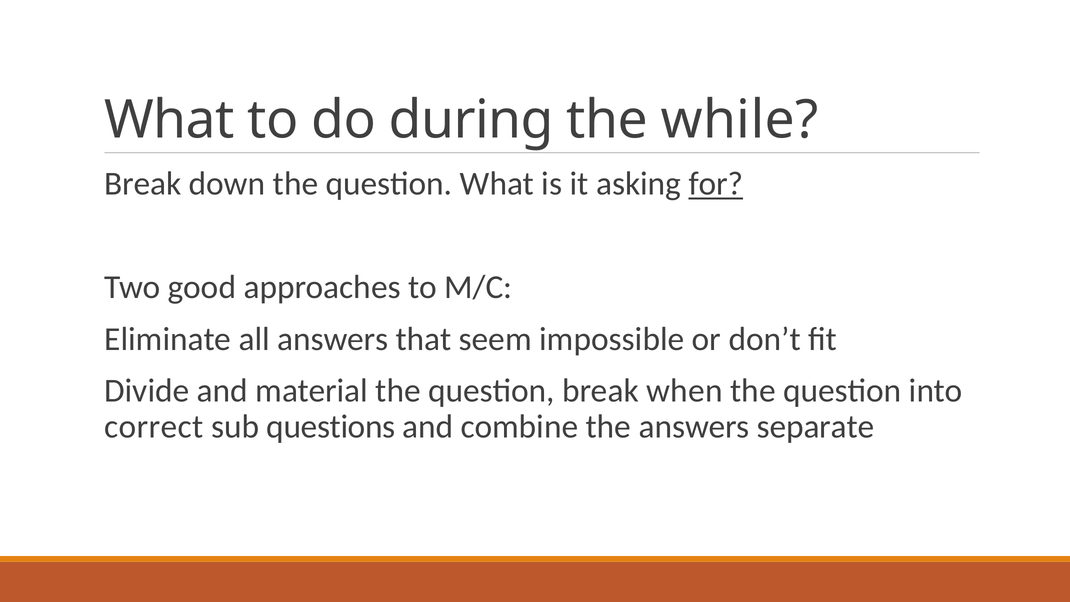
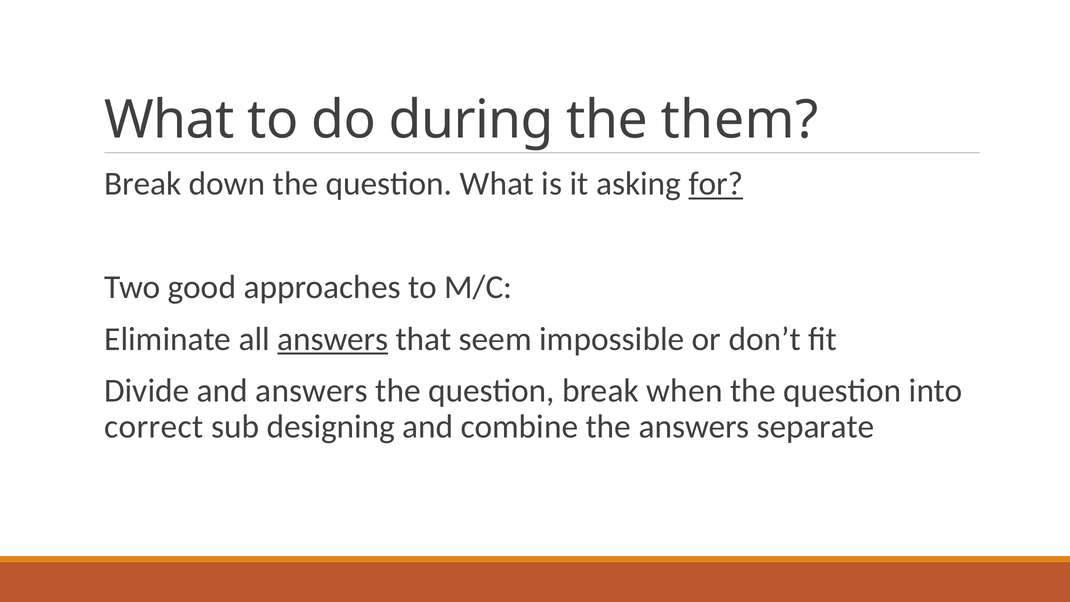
while: while -> them
answers at (333, 339) underline: none -> present
and material: material -> answers
questions: questions -> designing
